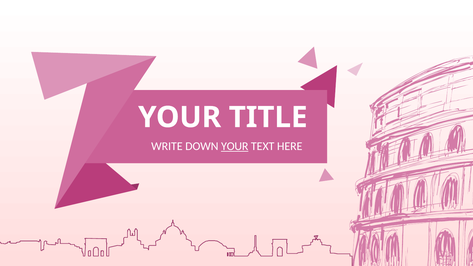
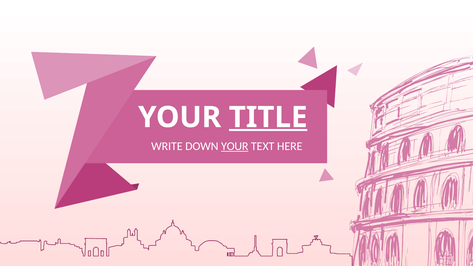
TITLE underline: none -> present
